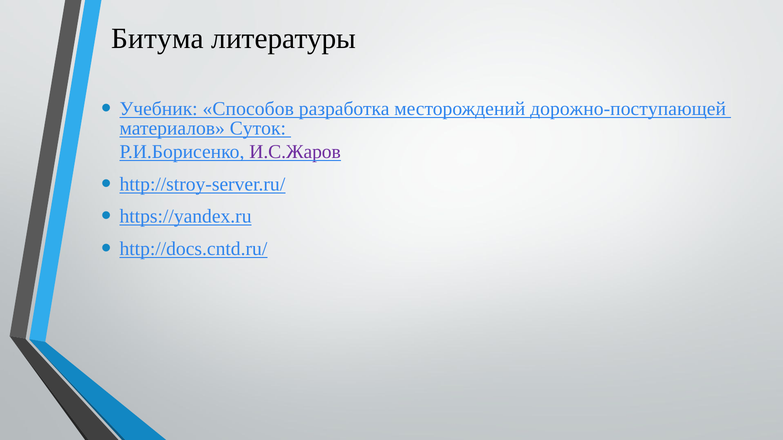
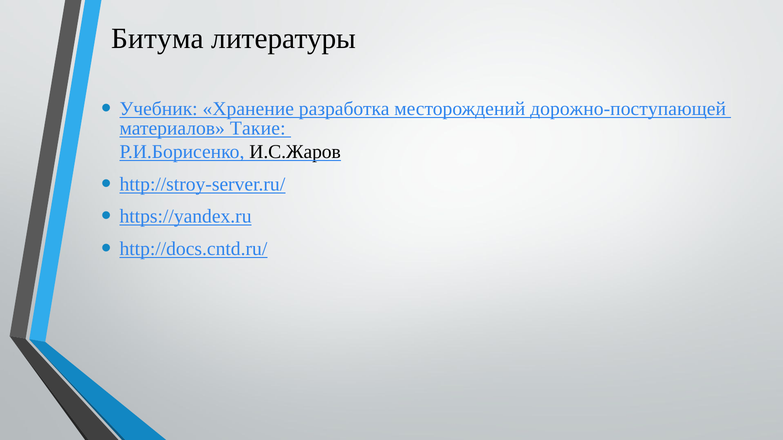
Способов: Способов -> Хранение
Суток: Суток -> Такие
И.С.Жаров colour: purple -> black
